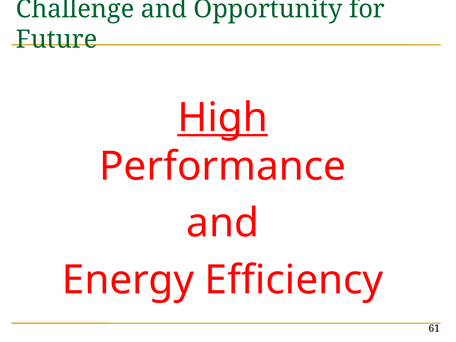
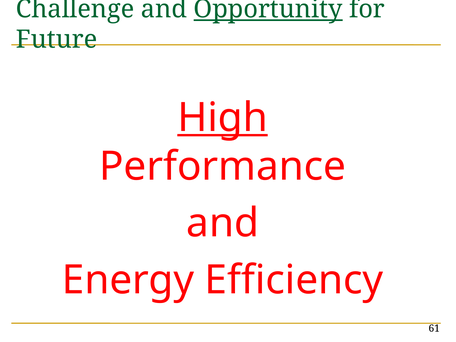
Opportunity underline: none -> present
